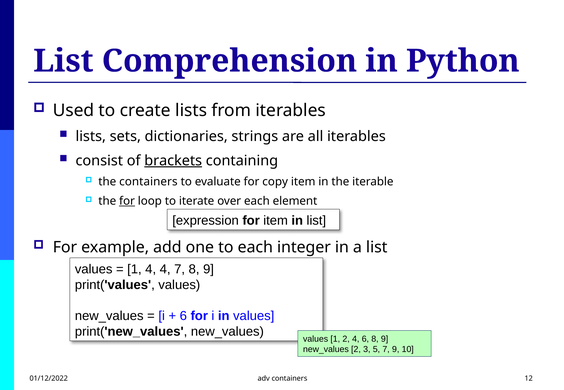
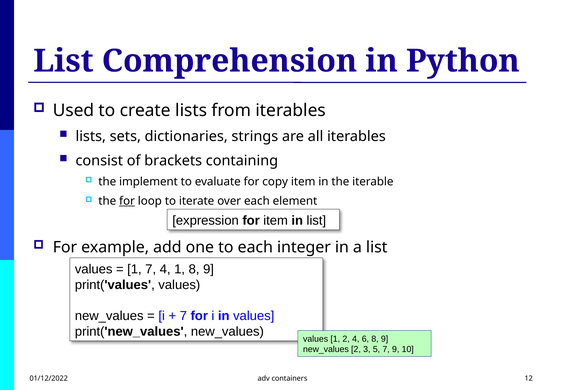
brackets underline: present -> none
the containers: containers -> implement
1 4: 4 -> 7
4 7: 7 -> 1
6 at (183, 316): 6 -> 7
